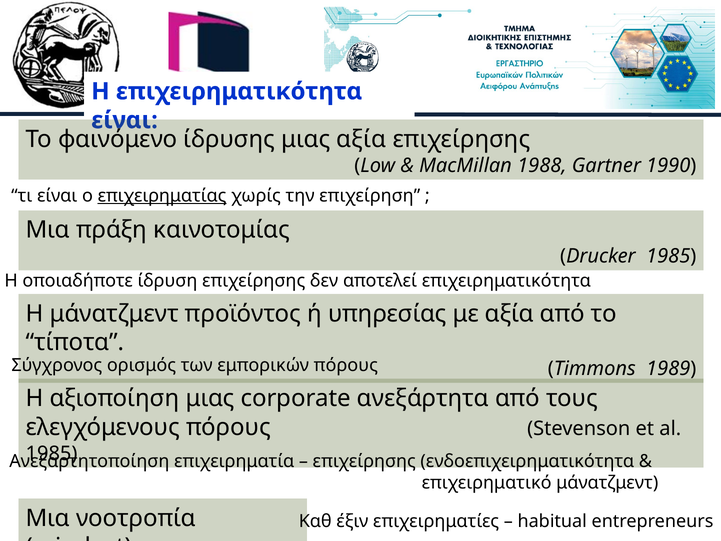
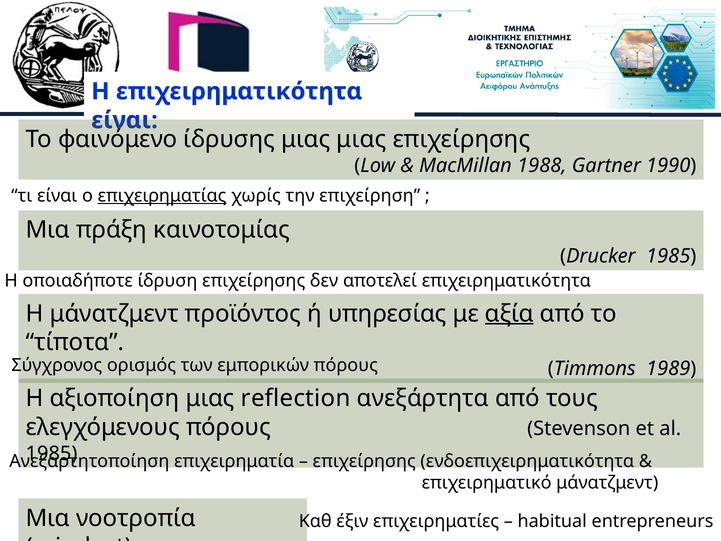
μιας αξία: αξία -> μιας
αξία at (509, 313) underline: none -> present
corporate: corporate -> reflection
